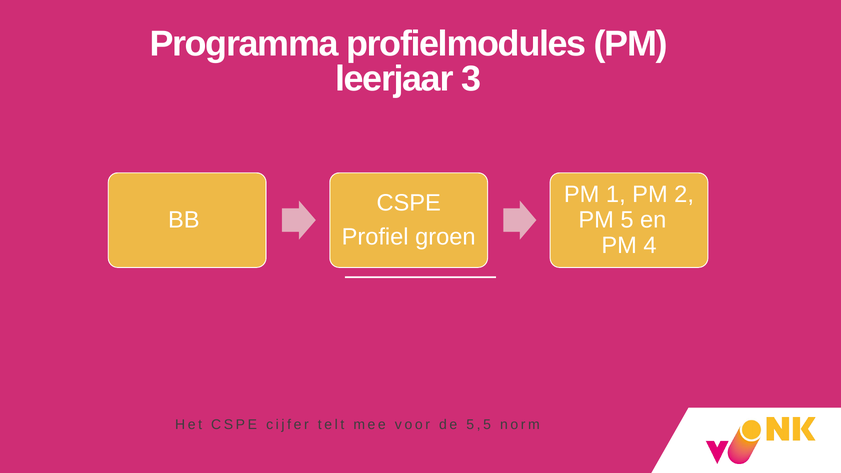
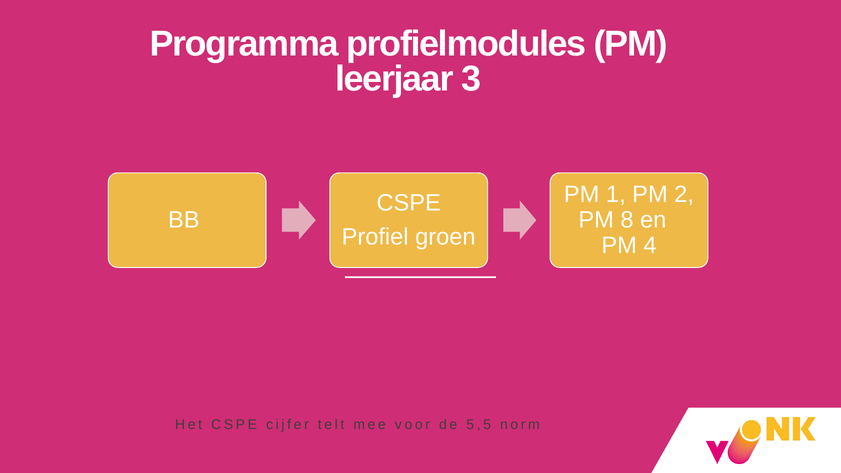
5: 5 -> 8
